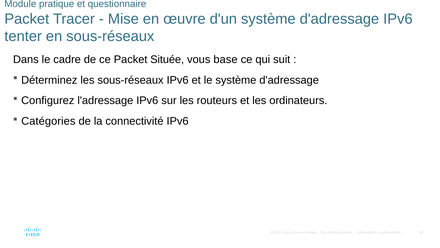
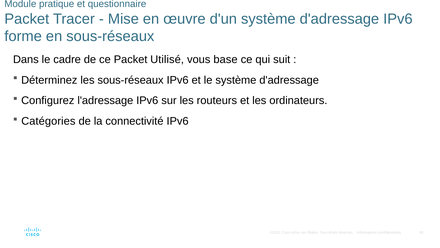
tenter: tenter -> forme
Située: Située -> Utilisé
